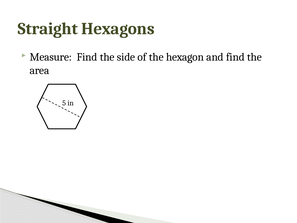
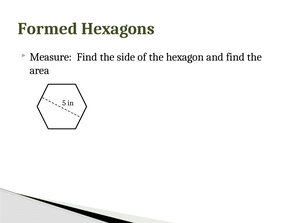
Straight: Straight -> Formed
